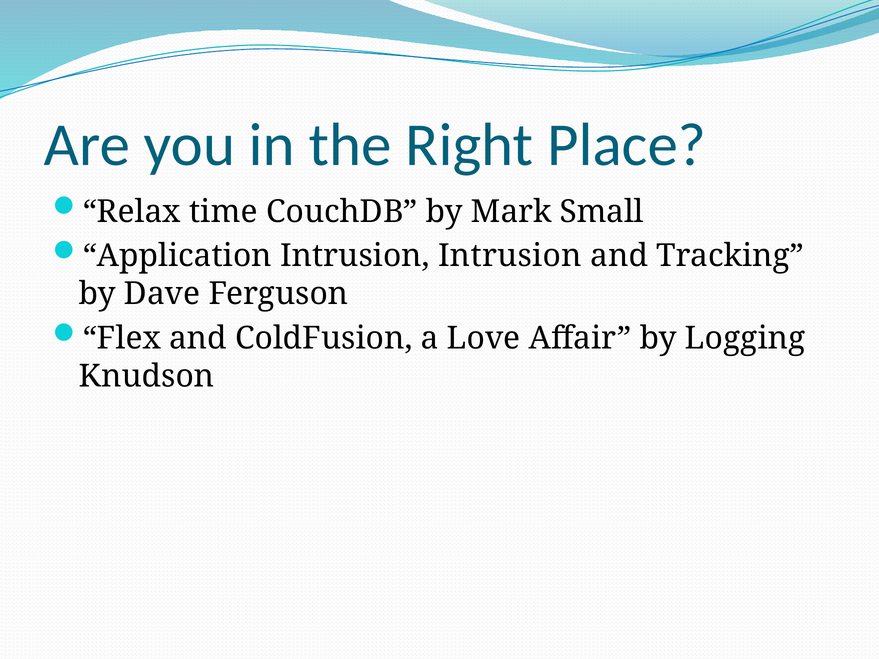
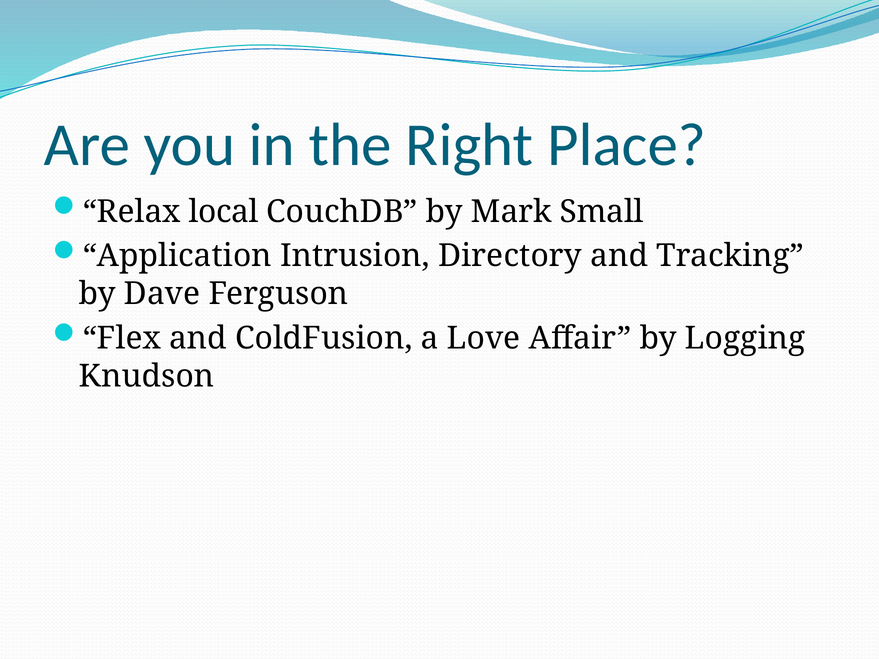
time: time -> local
Intrusion Intrusion: Intrusion -> Directory
